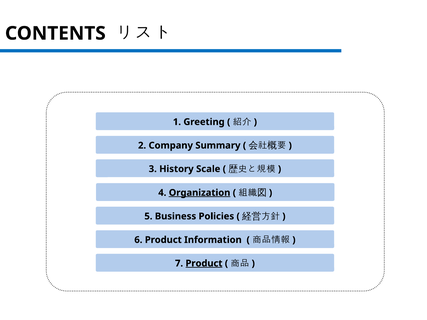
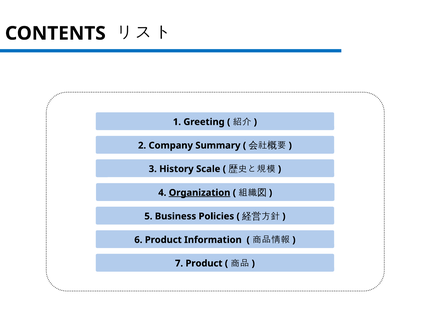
Product at (204, 264) underline: present -> none
